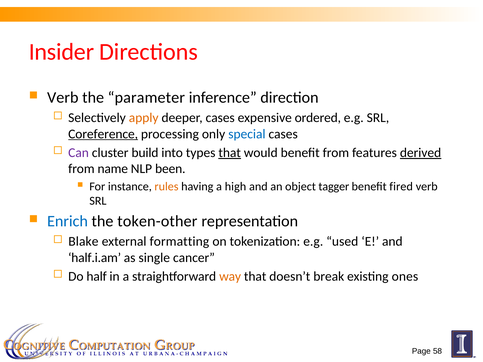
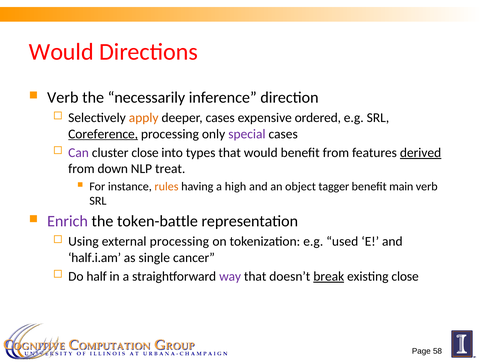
Insider at (61, 52): Insider -> Would
parameter: parameter -> necessarily
special colour: blue -> purple
cluster build: build -> close
that at (230, 153) underline: present -> none
name: name -> down
been: been -> treat
fired: fired -> main
Enrich colour: blue -> purple
token-other: token-other -> token-battle
Blake: Blake -> Using
external formatting: formatting -> processing
way colour: orange -> purple
break underline: none -> present
existing ones: ones -> close
